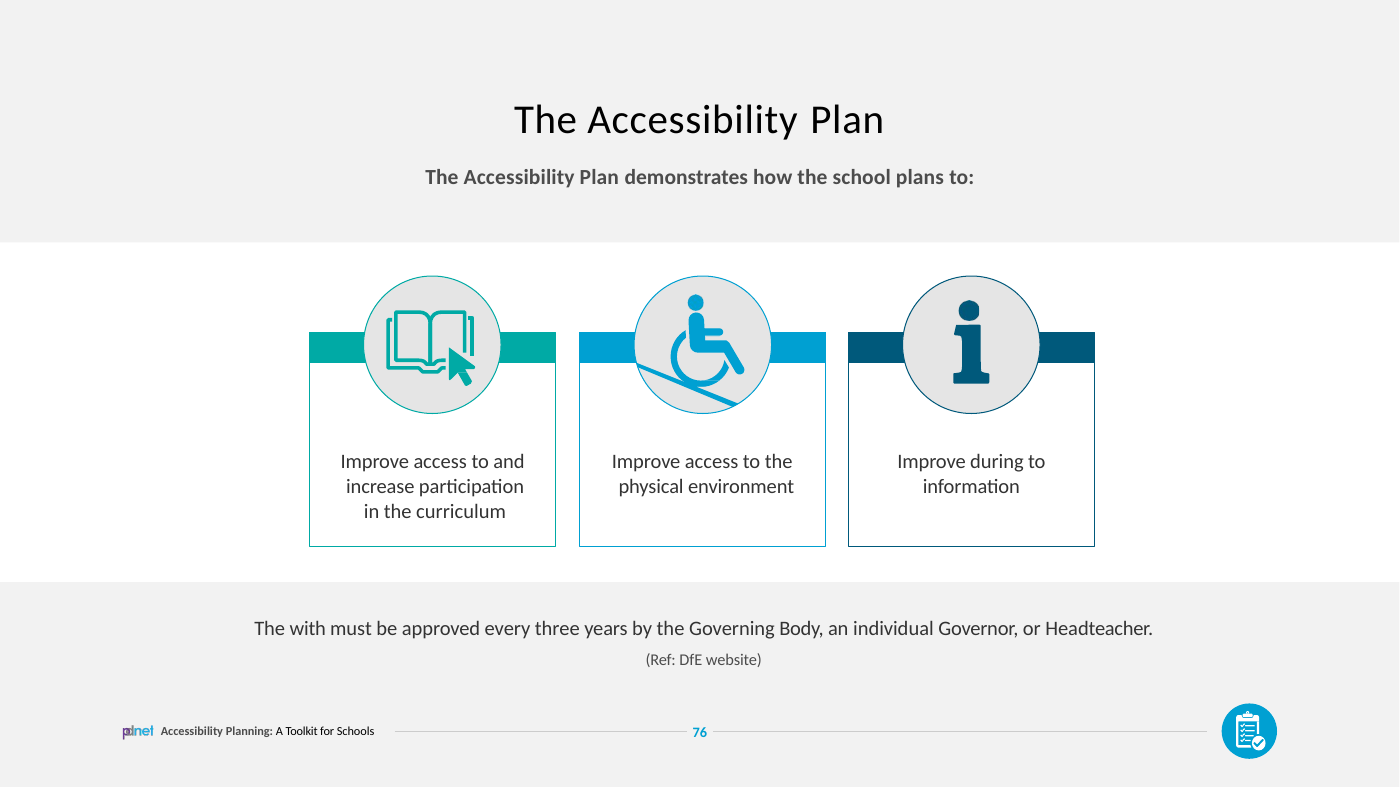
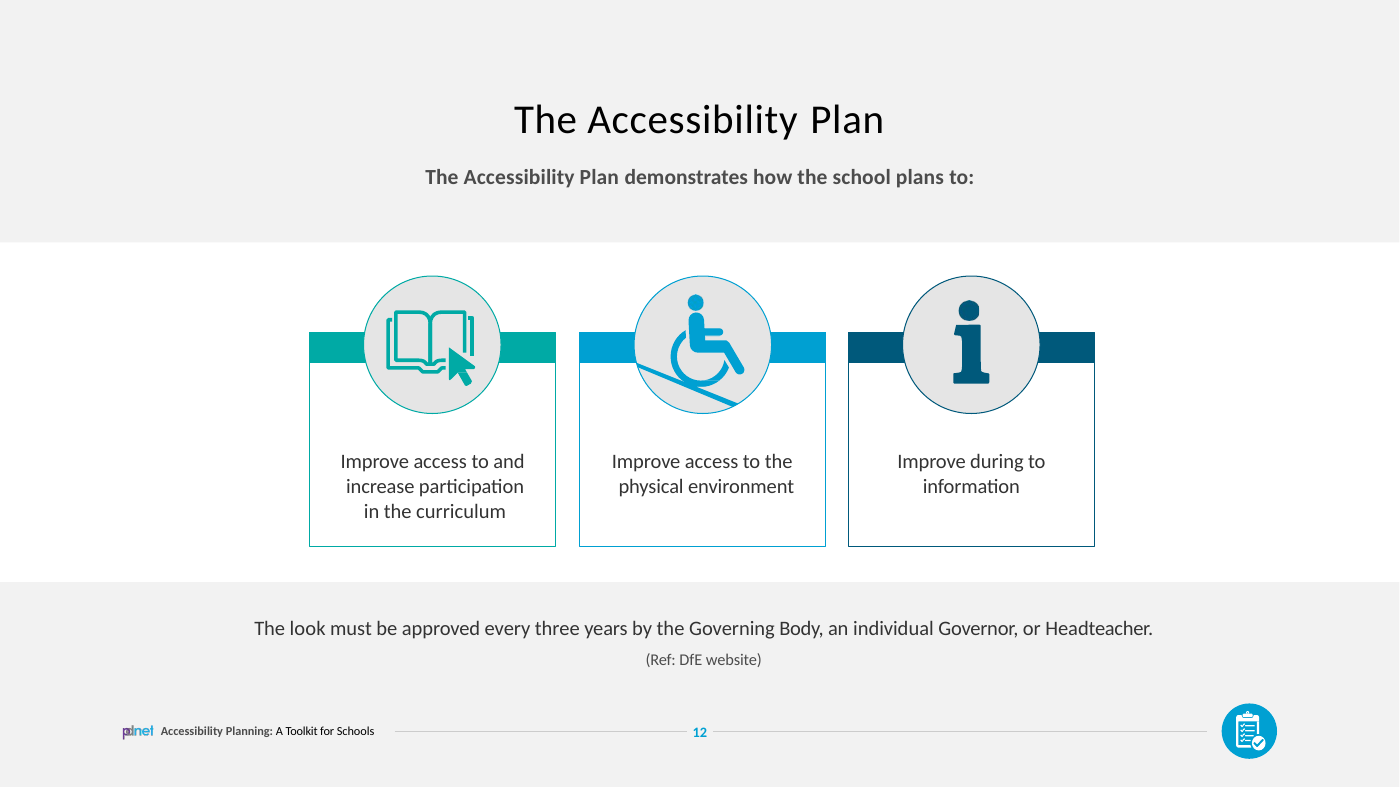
with: with -> look
76: 76 -> 12
